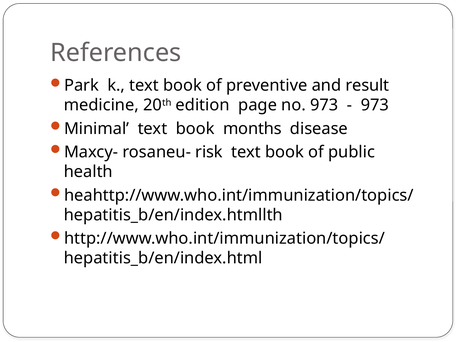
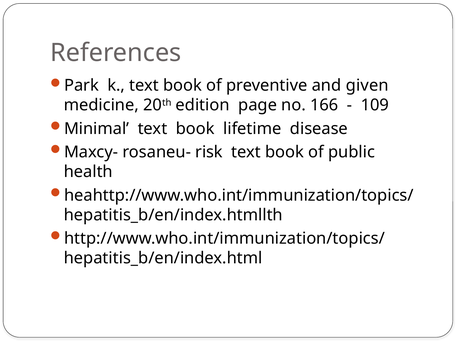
result: result -> given
no 973: 973 -> 166
973 at (375, 105): 973 -> 109
months: months -> lifetime
